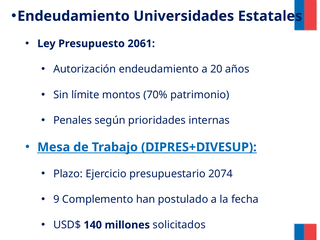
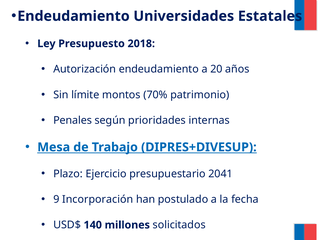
2061: 2061 -> 2018
2074: 2074 -> 2041
Complemento: Complemento -> Incorporación
